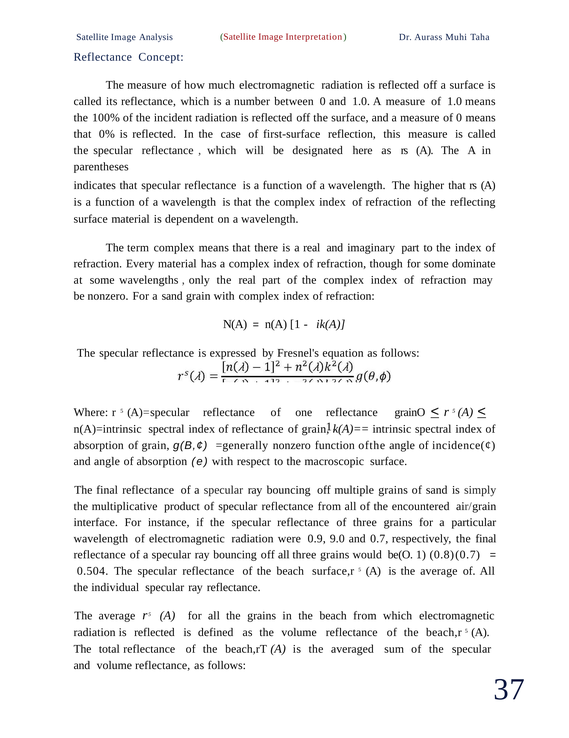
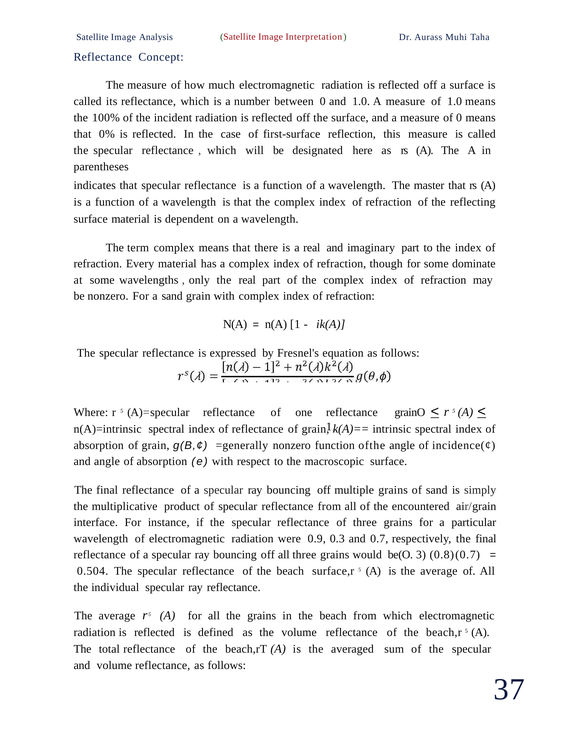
higher: higher -> master
9.0: 9.0 -> 0.3
be(O 1: 1 -> 3
